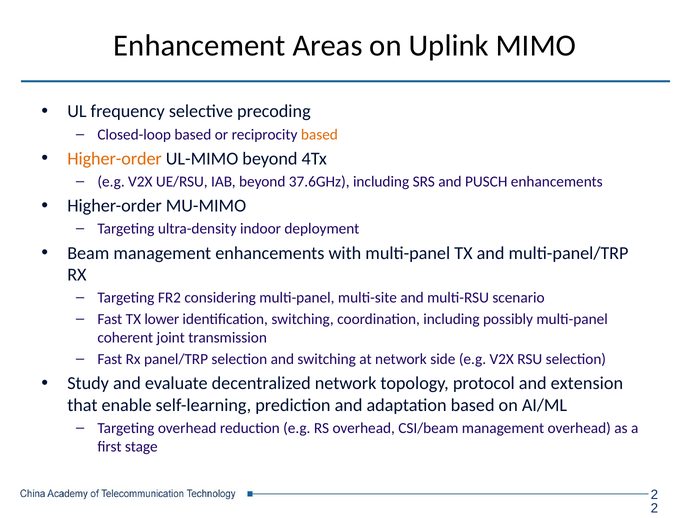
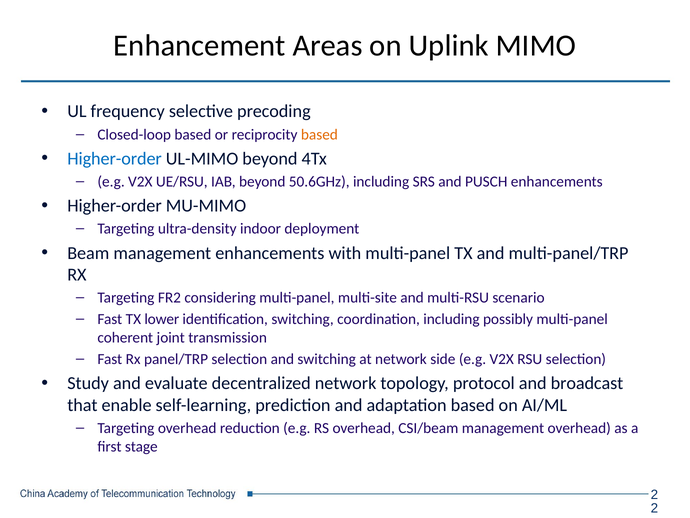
Higher-order at (115, 159) colour: orange -> blue
37.6GHz: 37.6GHz -> 50.6GHz
extension: extension -> broadcast
